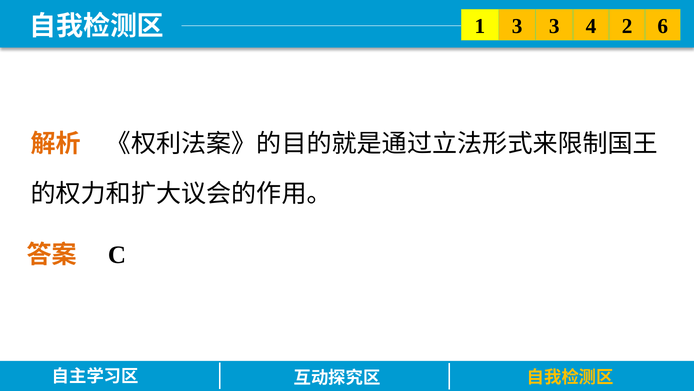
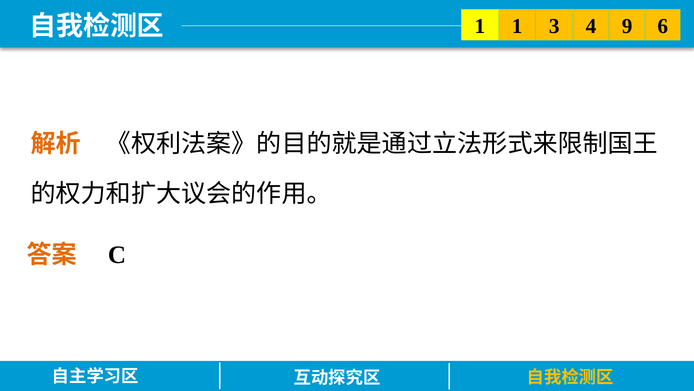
1 3: 3 -> 1
2: 2 -> 9
